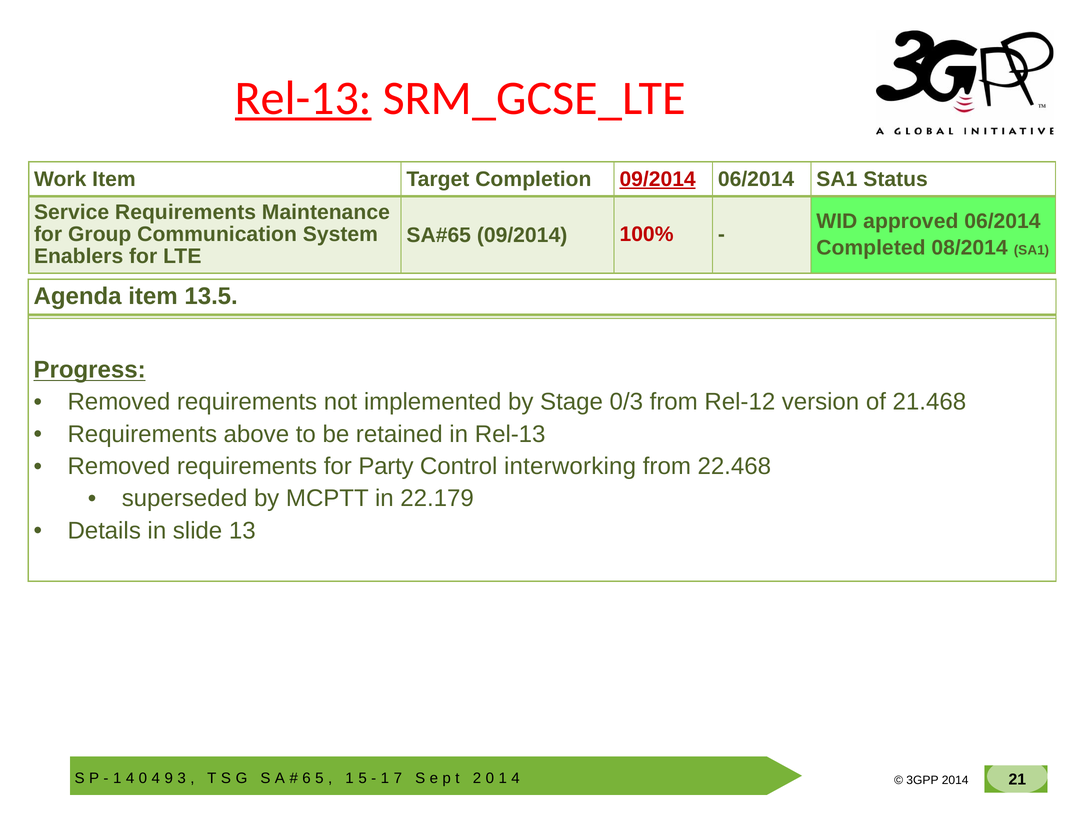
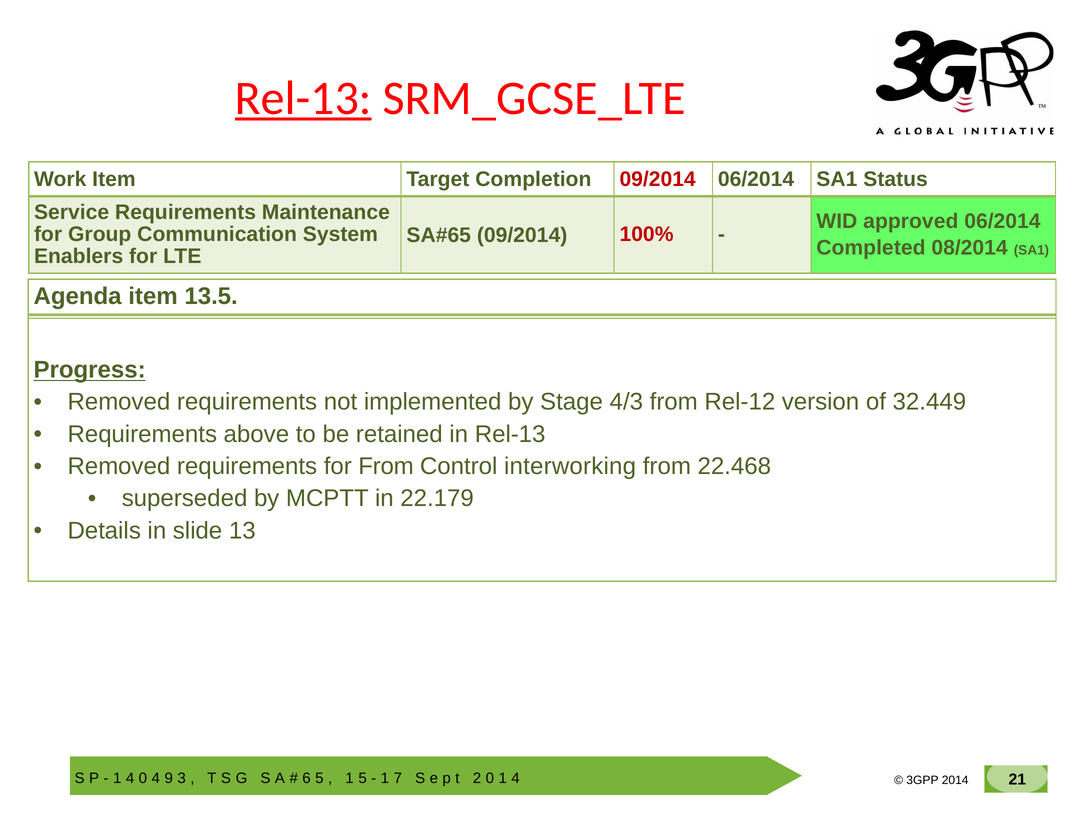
09/2014 at (658, 179) underline: present -> none
0/3: 0/3 -> 4/3
21.468: 21.468 -> 32.449
for Party: Party -> From
